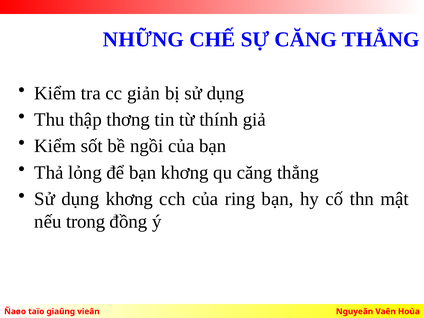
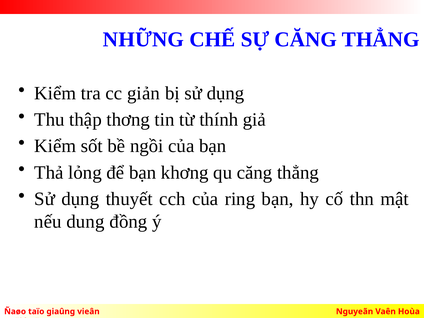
dụng khơng: khơng -> thuyết
trong: trong -> dung
